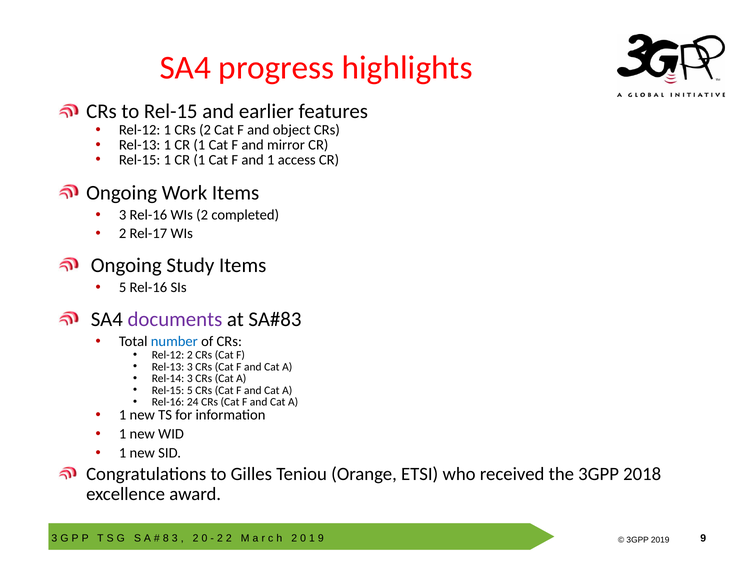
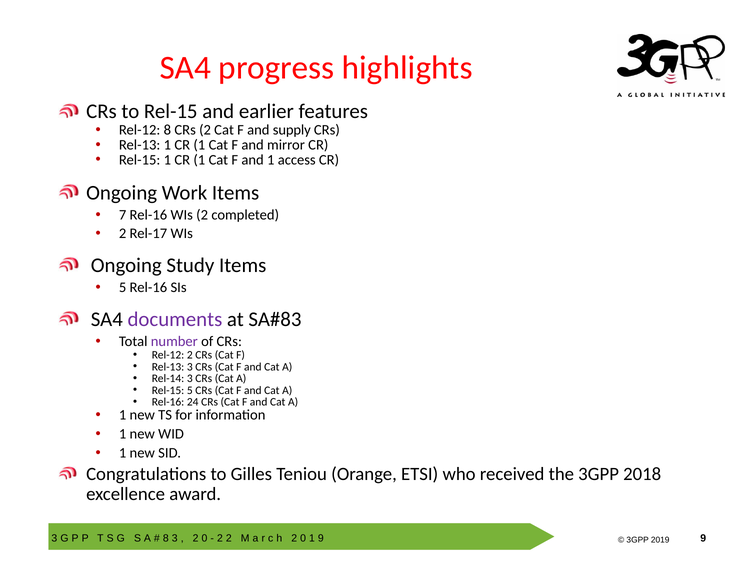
Rel-12 1: 1 -> 8
object: object -> supply
3 at (123, 215): 3 -> 7
number colour: blue -> purple
